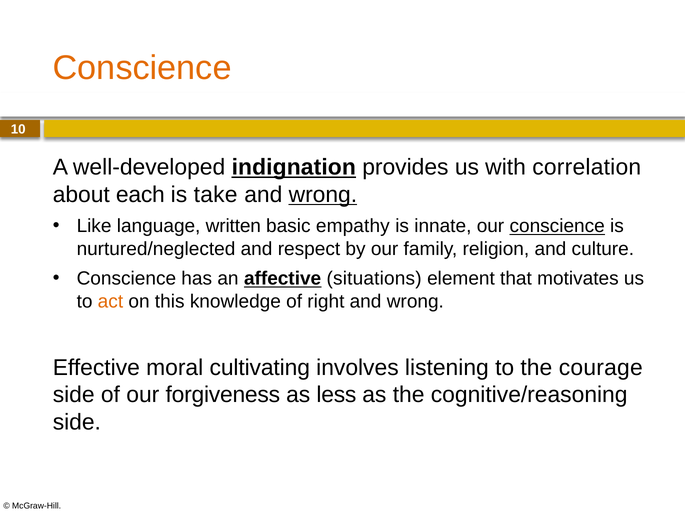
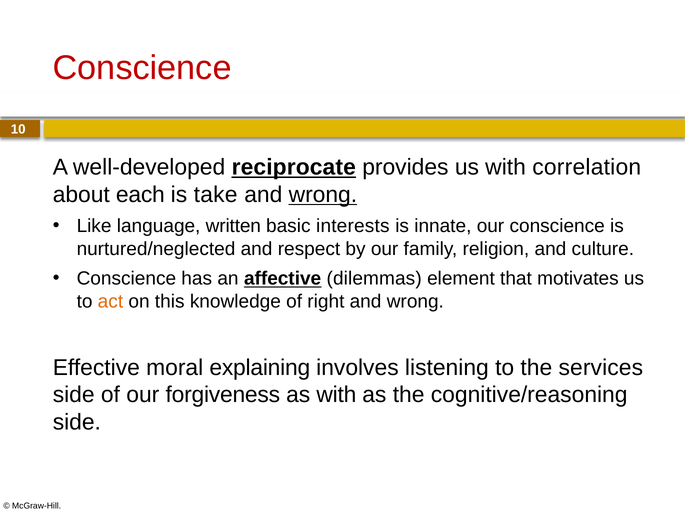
Conscience at (142, 68) colour: orange -> red
indignation: indignation -> reciprocate
empathy: empathy -> interests
conscience at (557, 226) underline: present -> none
situations: situations -> dilemmas
cultivating: cultivating -> explaining
courage: courage -> services
as less: less -> with
